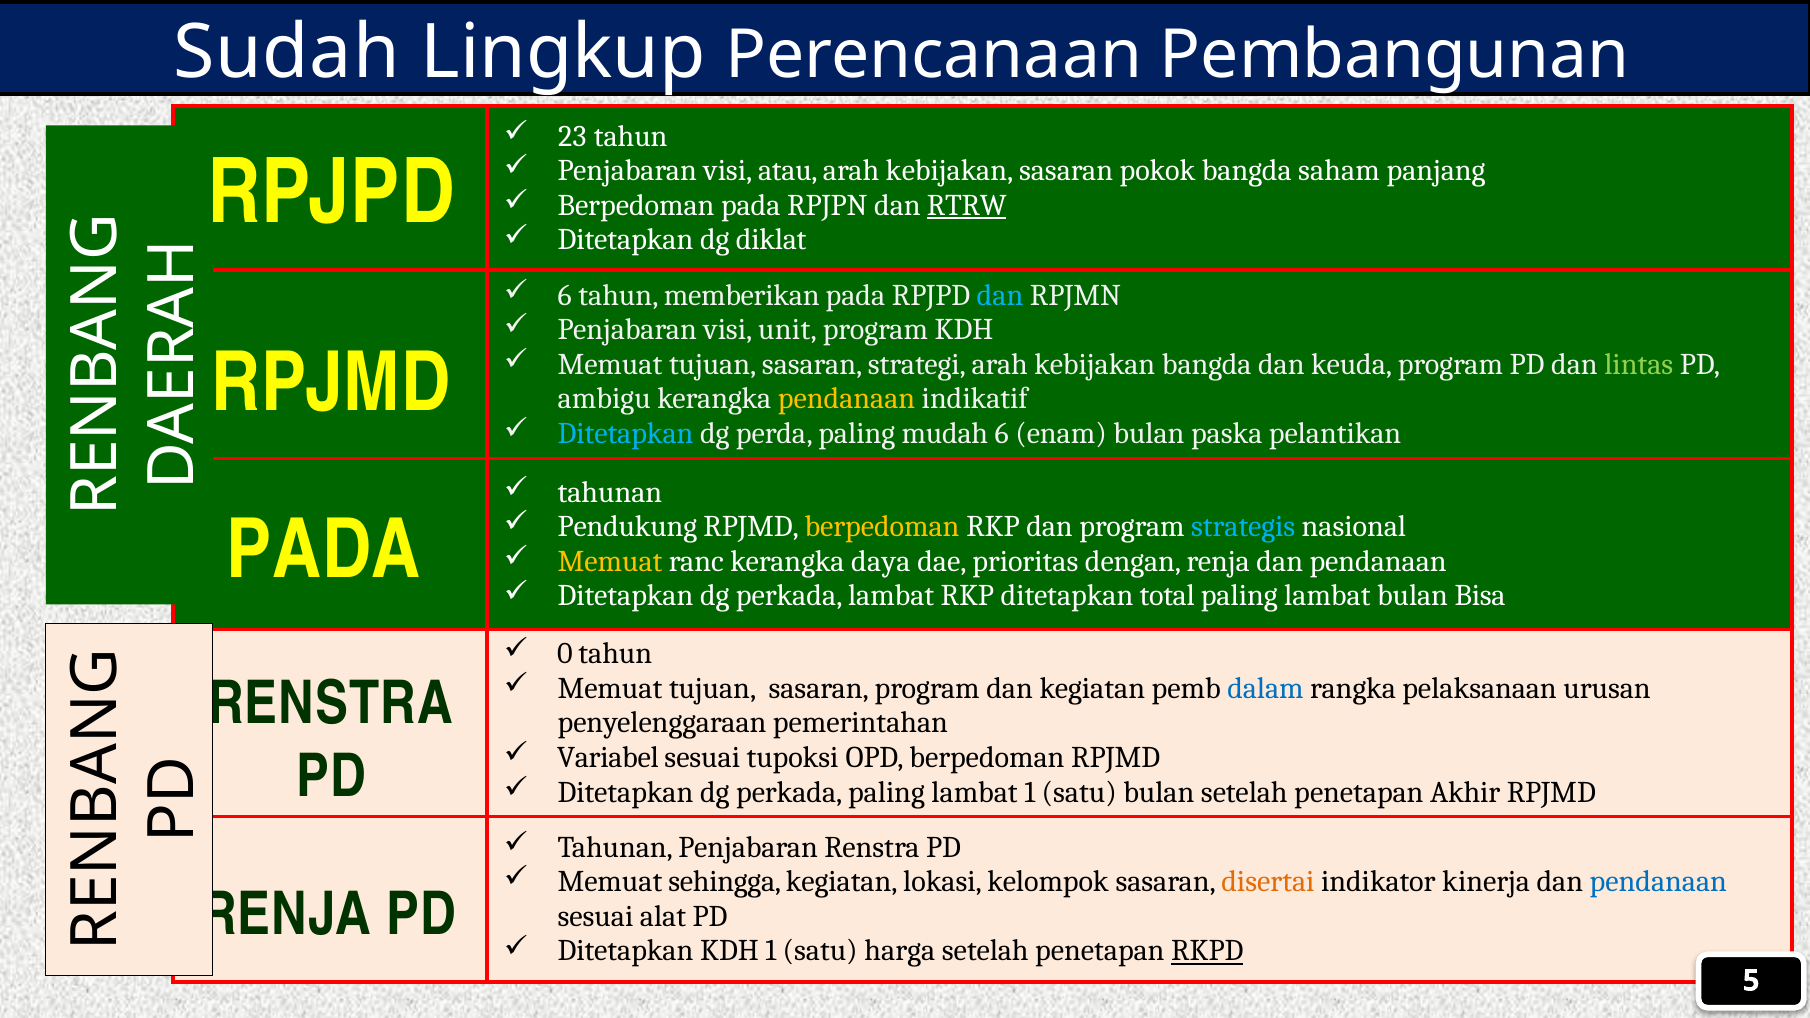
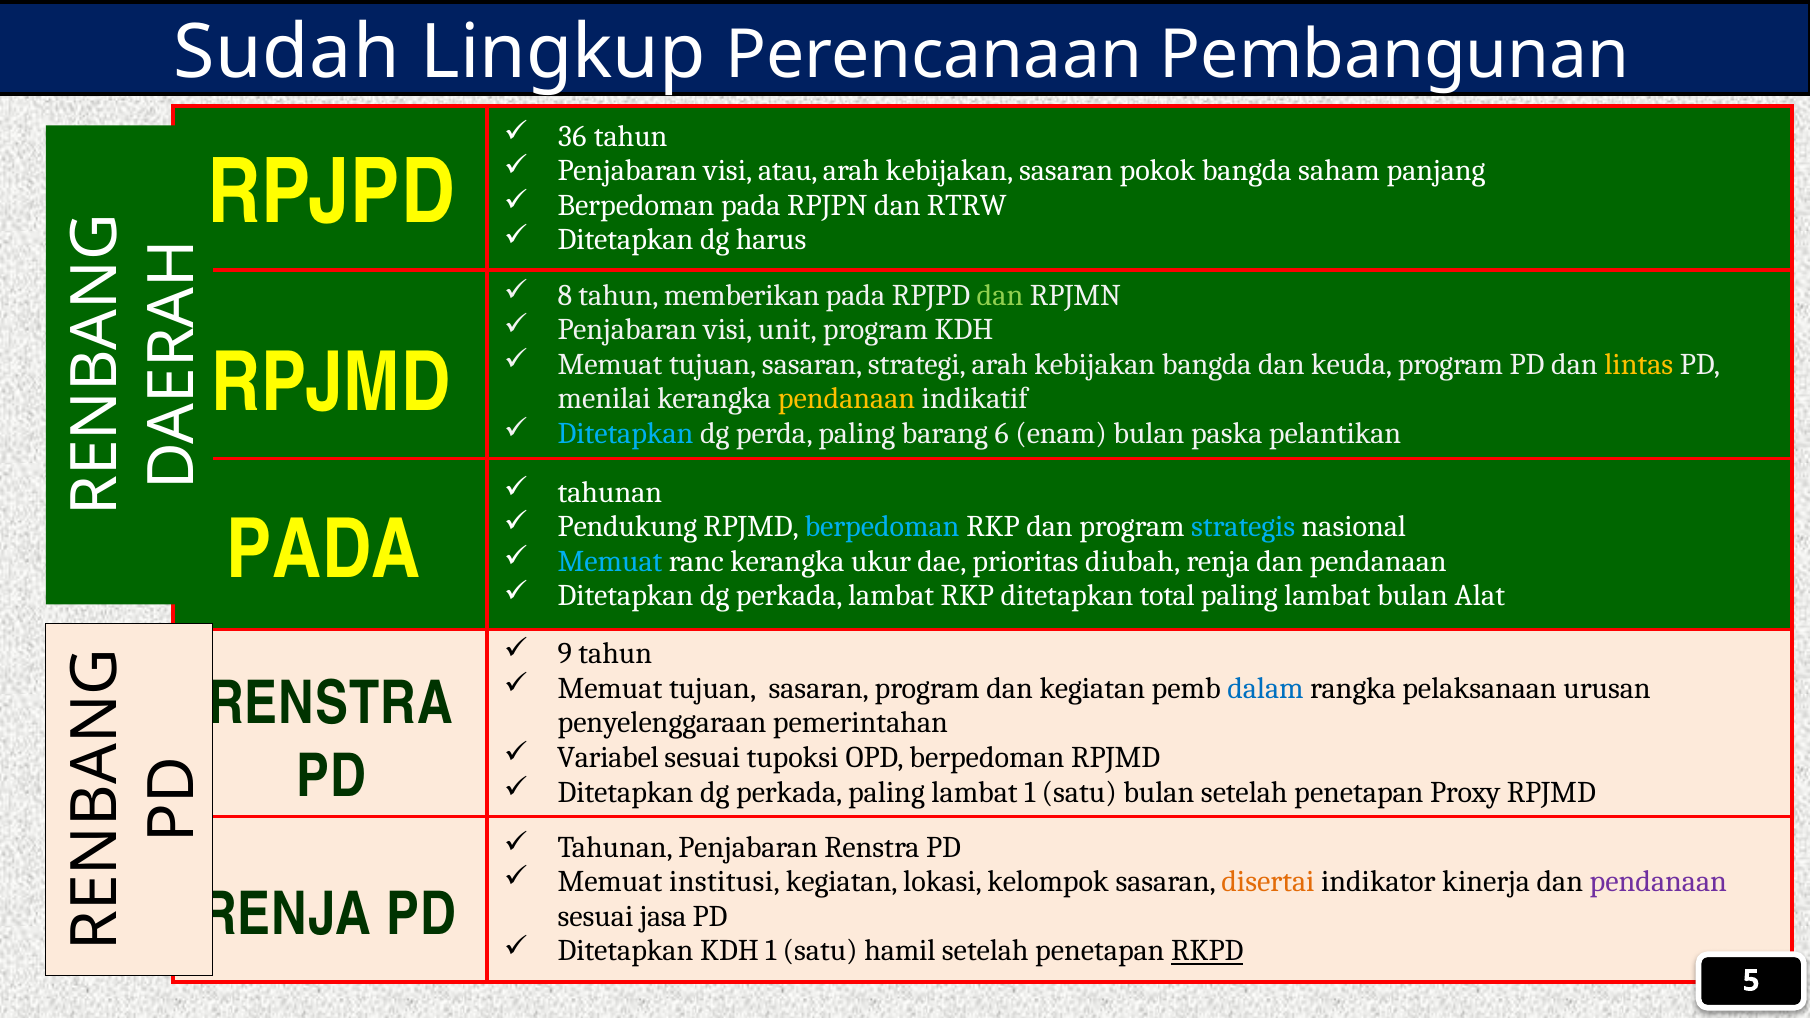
23: 23 -> 36
RTRW underline: present -> none
diklat: diklat -> harus
6 at (565, 295): 6 -> 8
dan at (1000, 295) colour: light blue -> light green
lintas colour: light green -> yellow
ambigu: ambigu -> menilai
mudah: mudah -> barang
berpedoman at (882, 527) colour: yellow -> light blue
Memuat at (610, 561) colour: yellow -> light blue
daya: daya -> ukur
dengan: dengan -> diubah
Bisa: Bisa -> Alat
0: 0 -> 9
Akhir: Akhir -> Proxy
sehingga: sehingga -> institusi
pendanaan at (1658, 882) colour: blue -> purple
alat: alat -> jasa
harga: harga -> hamil
